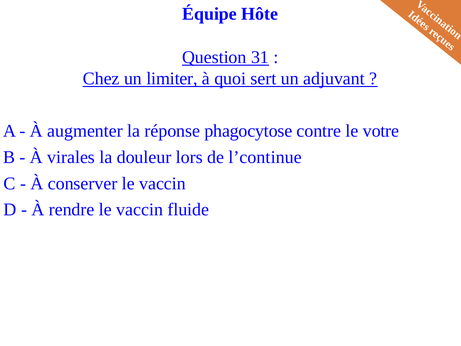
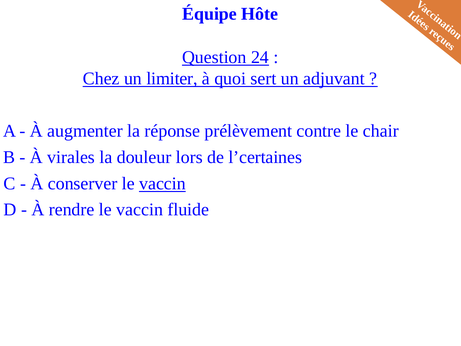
31: 31 -> 24
phagocytose: phagocytose -> prélèvement
votre: votre -> chair
l’continue: l’continue -> l’certaines
vaccin at (162, 184) underline: none -> present
